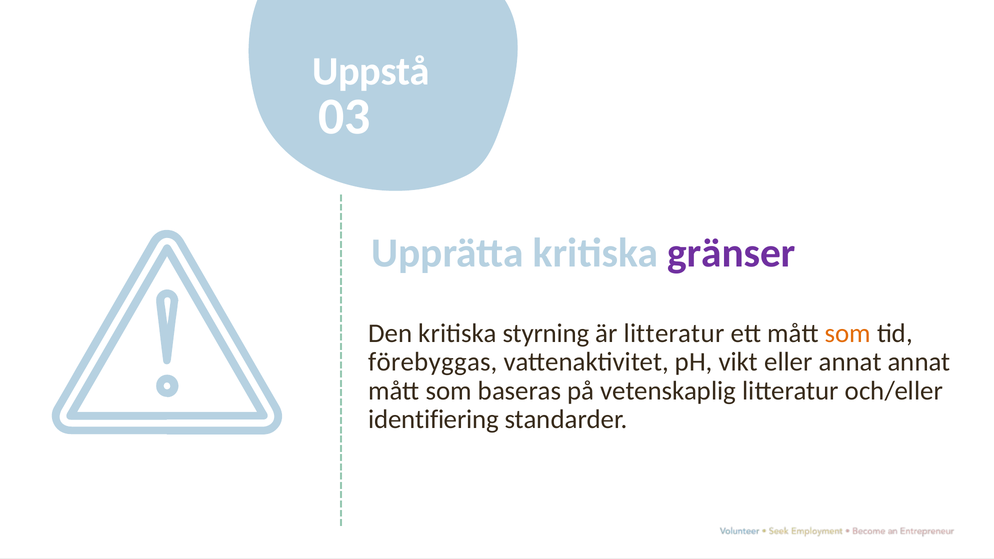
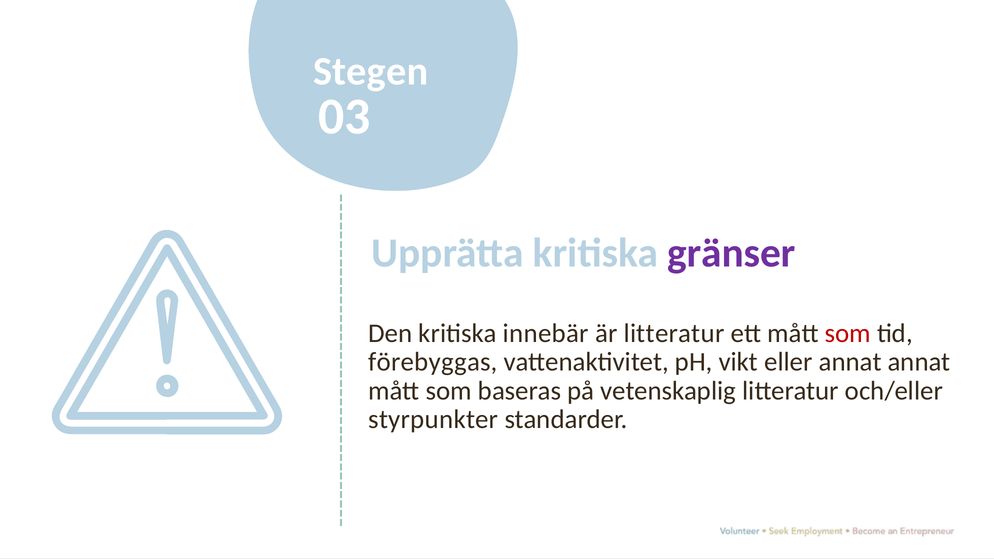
Uppstå: Uppstå -> Stegen
styrning: styrning -> innebär
som at (848, 334) colour: orange -> red
identifiering: identifiering -> styrpunkter
